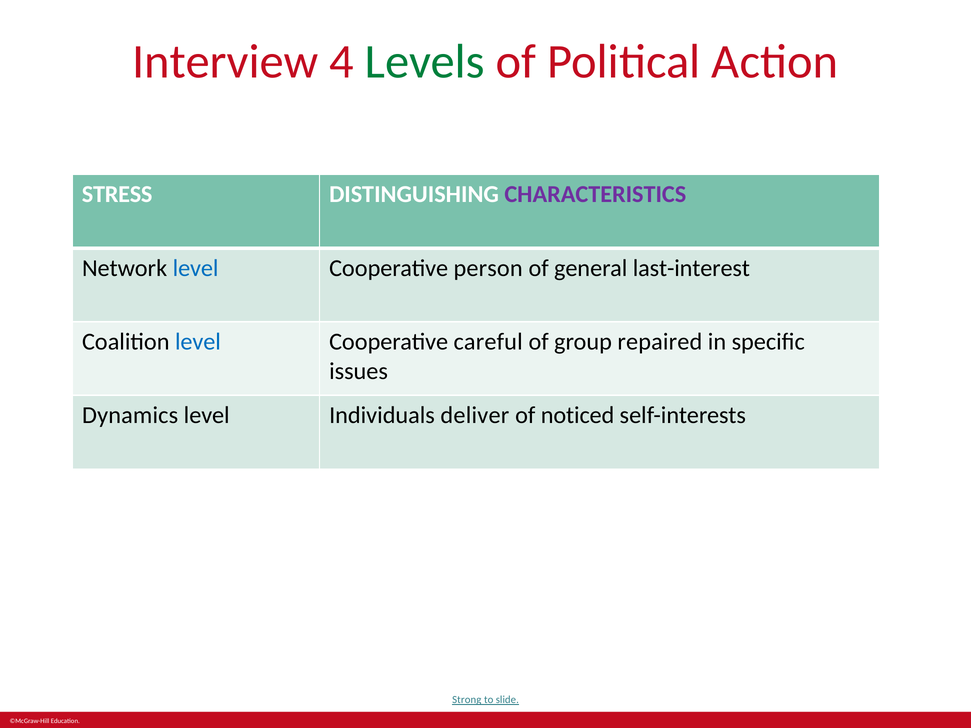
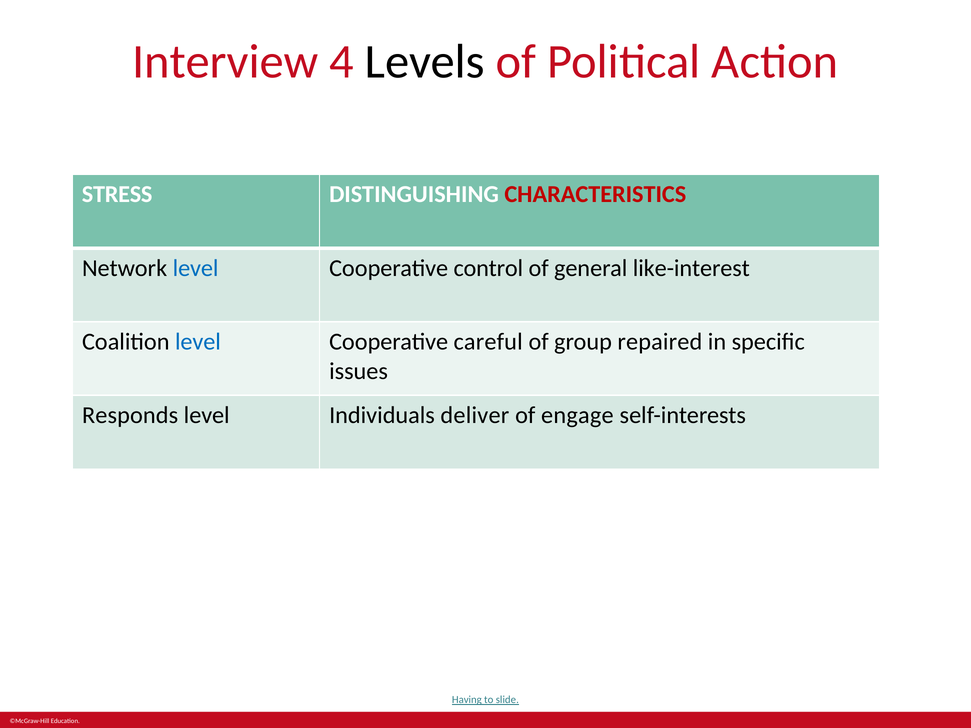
Levels colour: green -> black
CHARACTERISTICS colour: purple -> red
person: person -> control
last-interest: last-interest -> like-interest
Dynamics: Dynamics -> Responds
noticed: noticed -> engage
Strong: Strong -> Having
